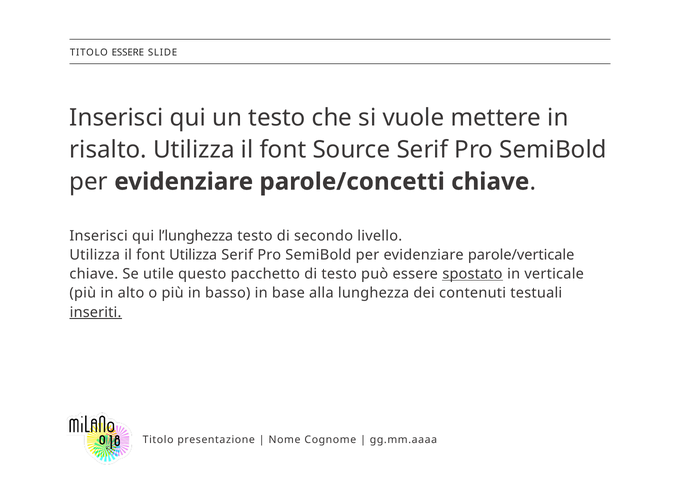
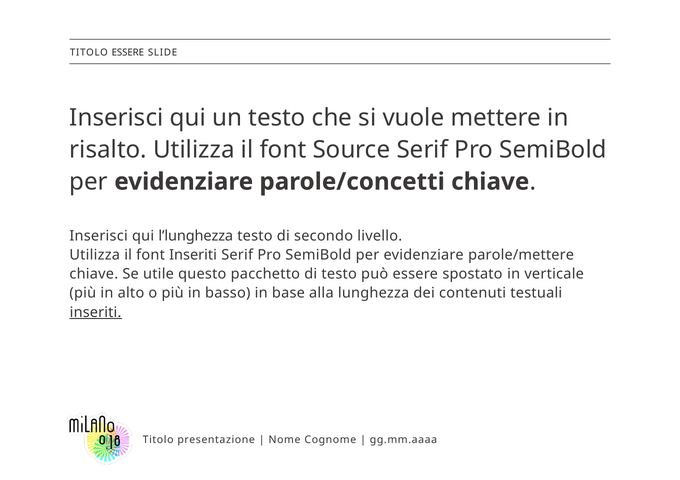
font Utilizza: Utilizza -> Inseriti
parole/verticale: parole/verticale -> parole/mettere
spostato underline: present -> none
